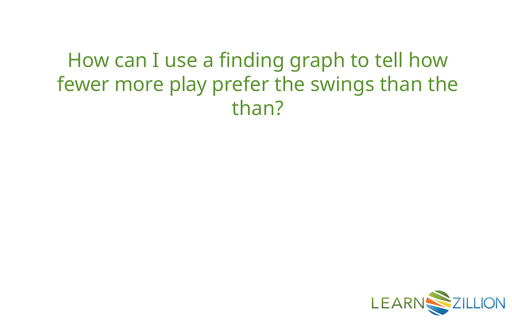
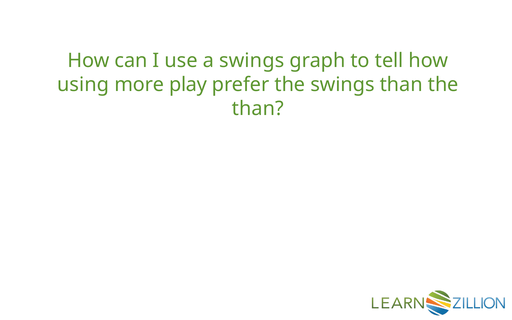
a finding: finding -> swings
fewer: fewer -> using
